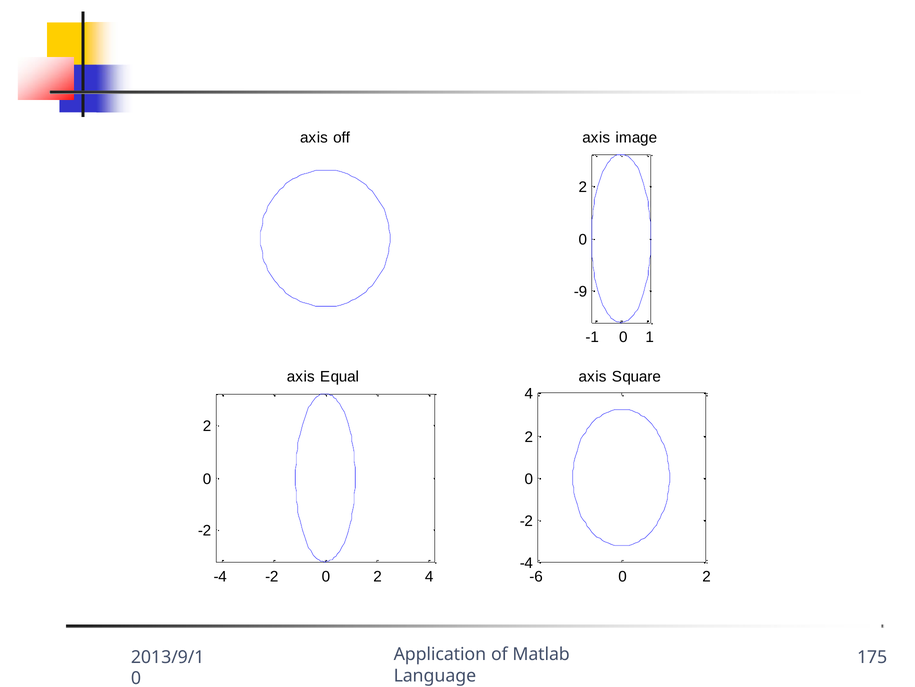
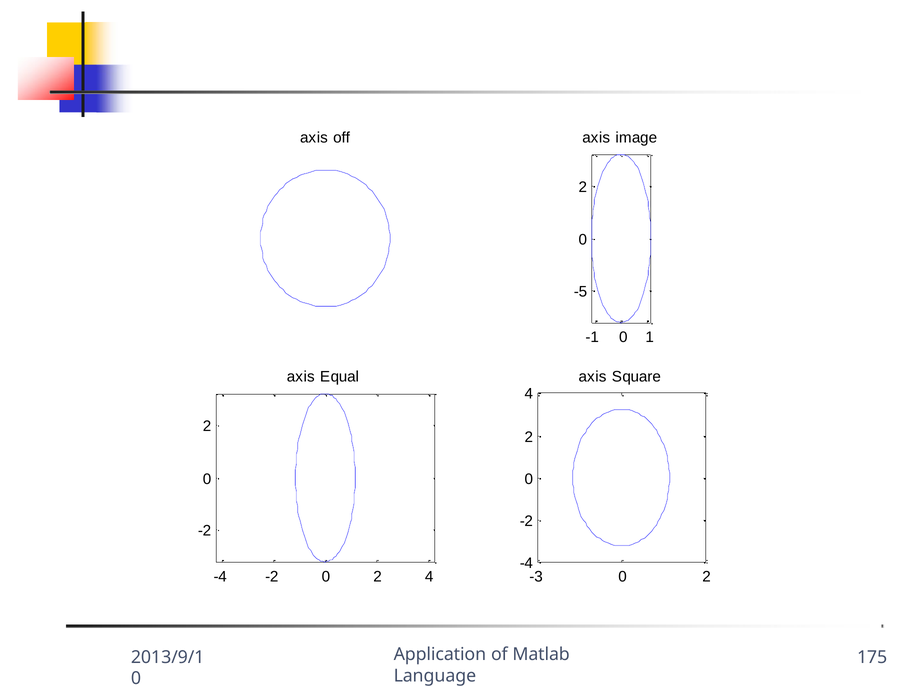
-9: -9 -> -5
-6: -6 -> -3
